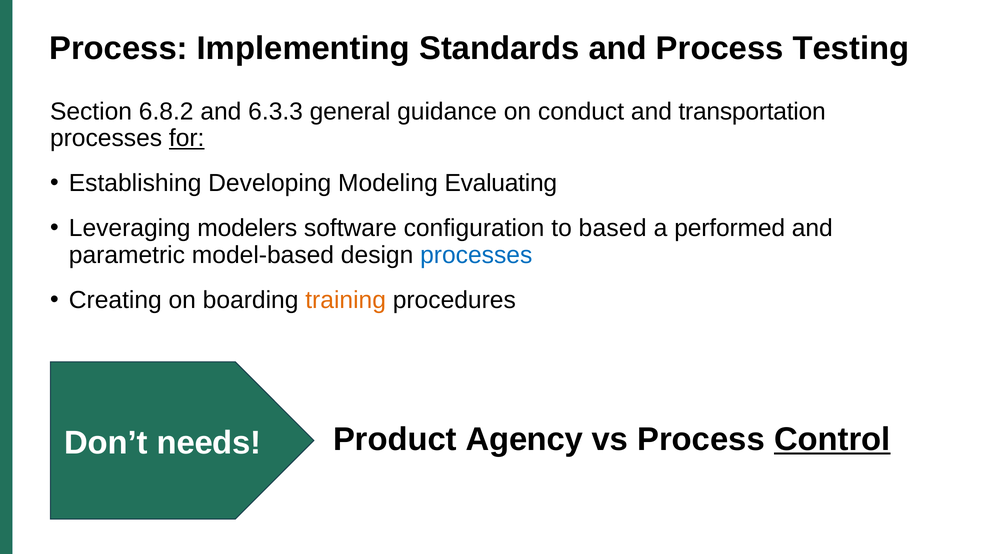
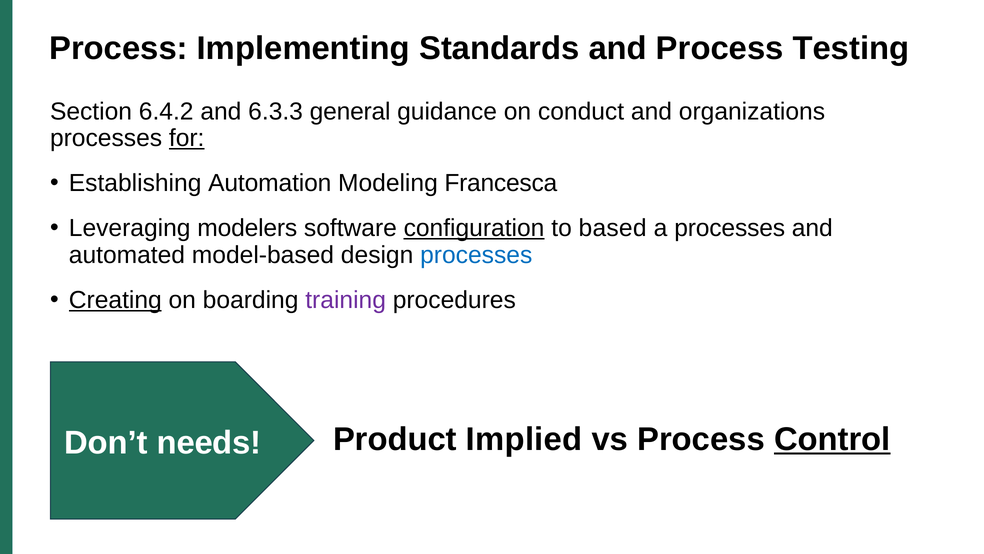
6.8.2: 6.8.2 -> 6.4.2
transportation: transportation -> organizations
Developing: Developing -> Automation
Evaluating: Evaluating -> Francesca
configuration underline: none -> present
a performed: performed -> processes
parametric: parametric -> automated
Creating underline: none -> present
training colour: orange -> purple
Agency: Agency -> Implied
